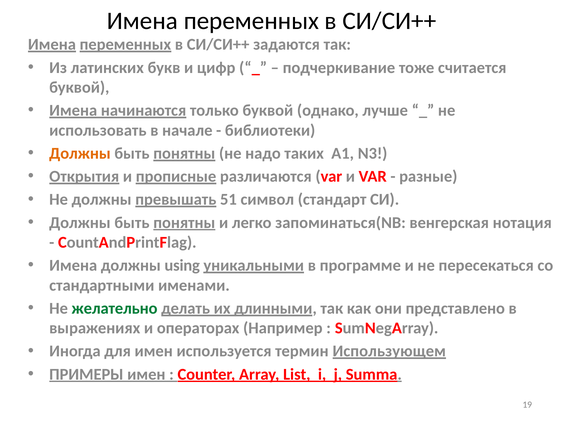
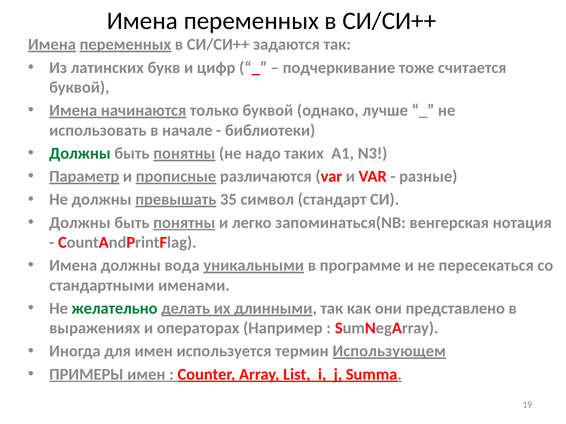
Должны at (80, 154) colour: orange -> green
Открытия: Открытия -> Параметр
51: 51 -> 35
using: using -> вода
